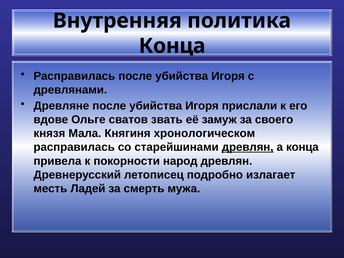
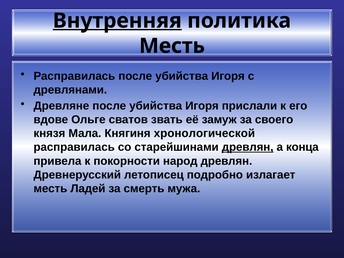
Внутренняя underline: none -> present
Конца at (172, 46): Конца -> Месть
хронологическом: хронологическом -> хронологической
